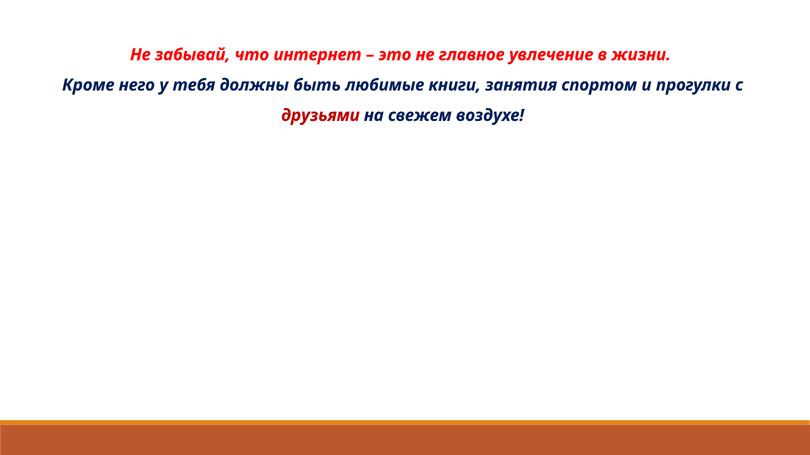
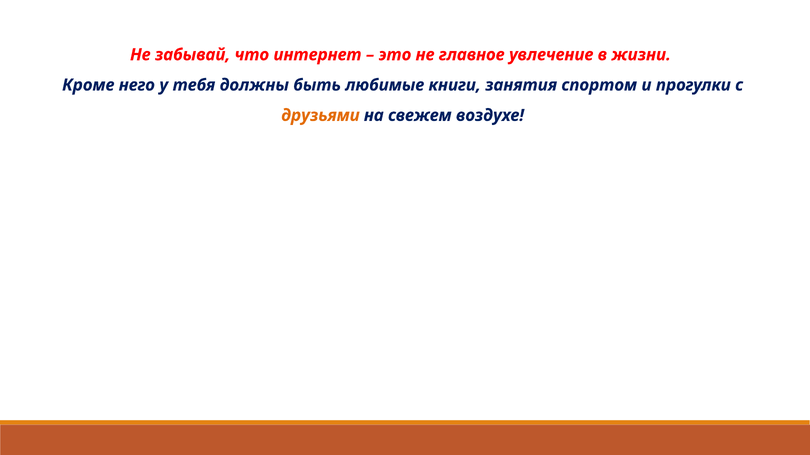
друзьями colour: red -> orange
